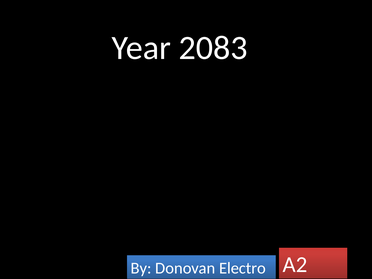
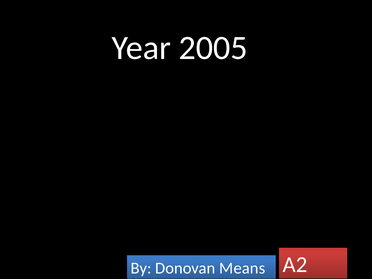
2083: 2083 -> 2005
Electro: Electro -> Means
